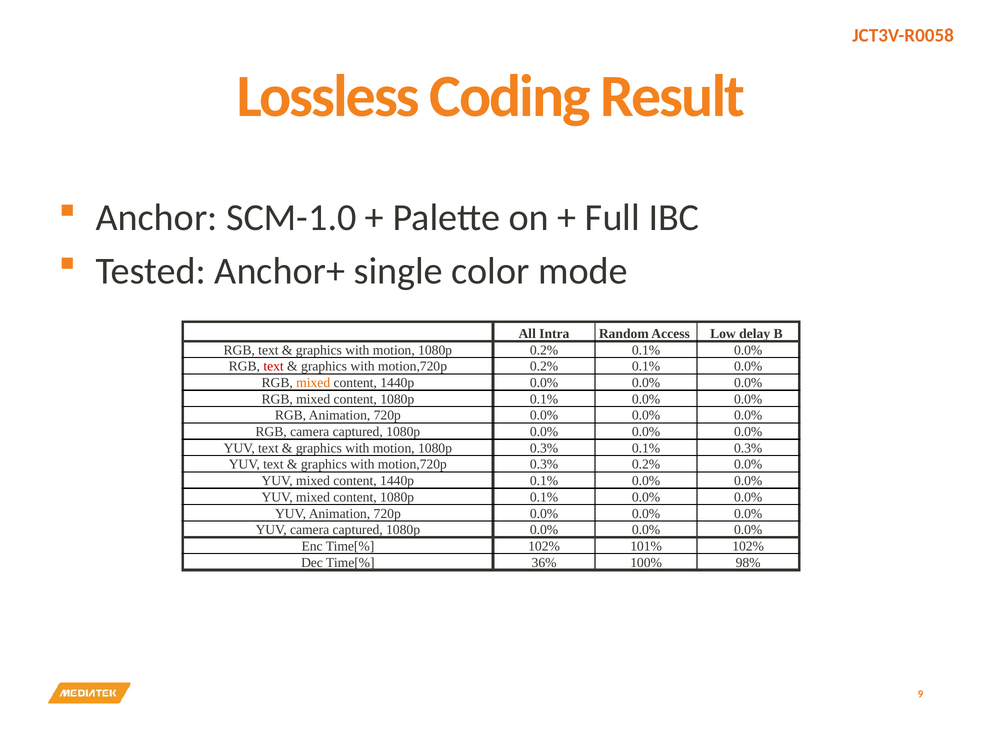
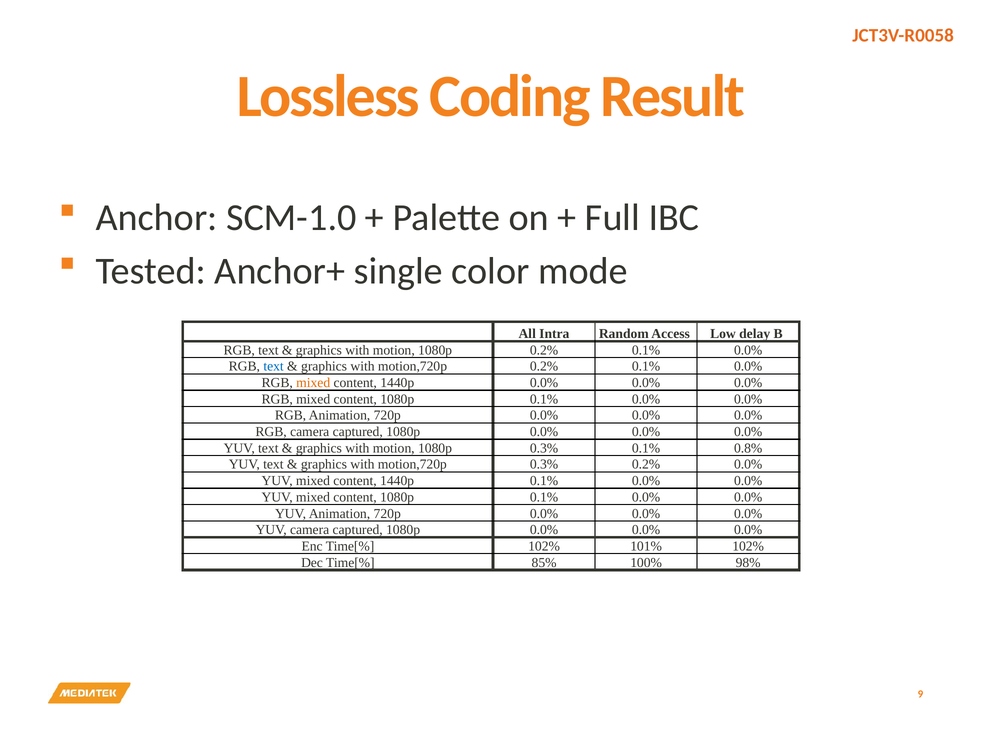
text at (274, 367) colour: red -> blue
0.1% 0.3%: 0.3% -> 0.8%
36%: 36% -> 85%
